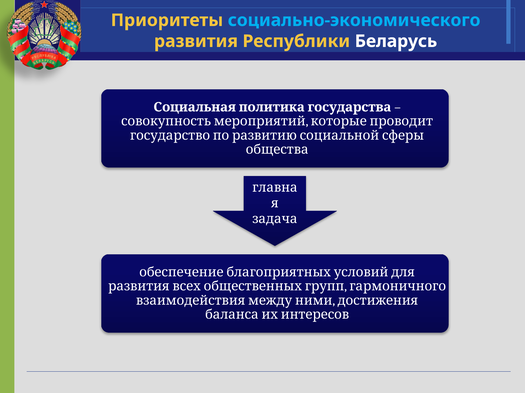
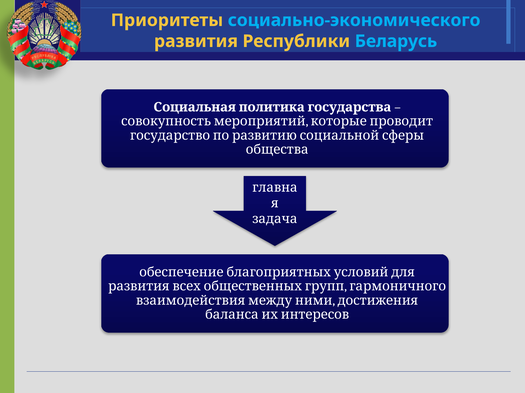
Беларусь colour: white -> light blue
